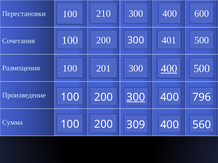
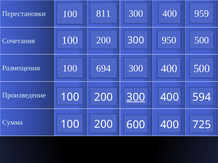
210: 210 -> 811
600: 600 -> 959
401: 401 -> 950
201: 201 -> 694
400 at (169, 69) underline: present -> none
796: 796 -> 594
309: 309 -> 600
560: 560 -> 725
